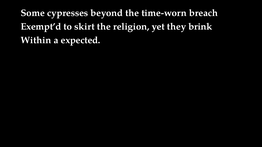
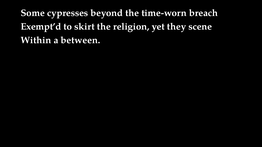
brink: brink -> scene
expected: expected -> between
